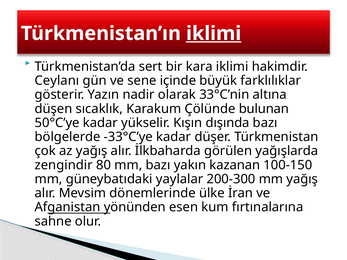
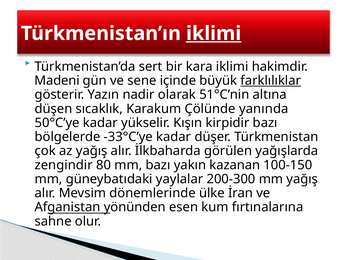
Ceylanı: Ceylanı -> Madeni
farklılıklar underline: none -> present
33°C’nin: 33°C’nin -> 51°C’nin
bulunan: bulunan -> yanında
dışında: dışında -> kirpidir
